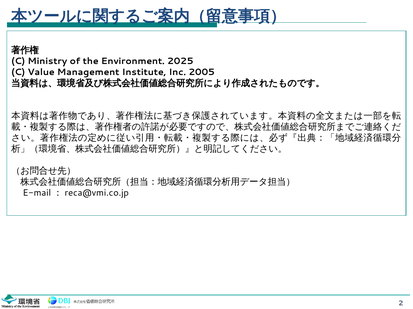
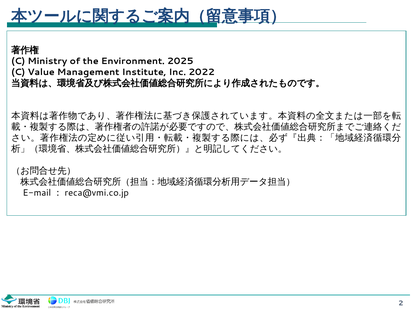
2005: 2005 -> 2022
